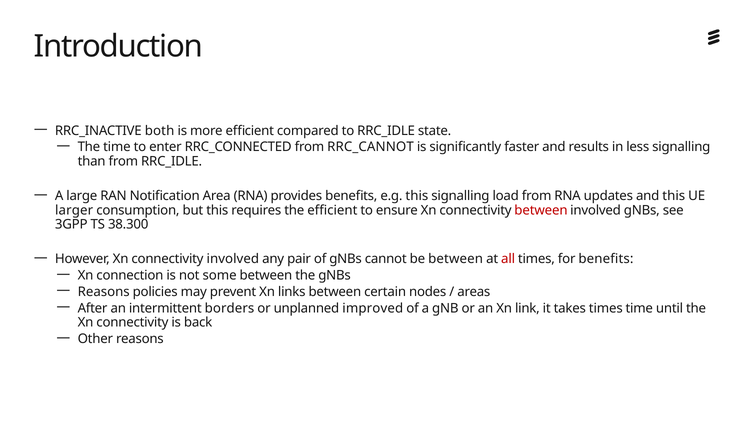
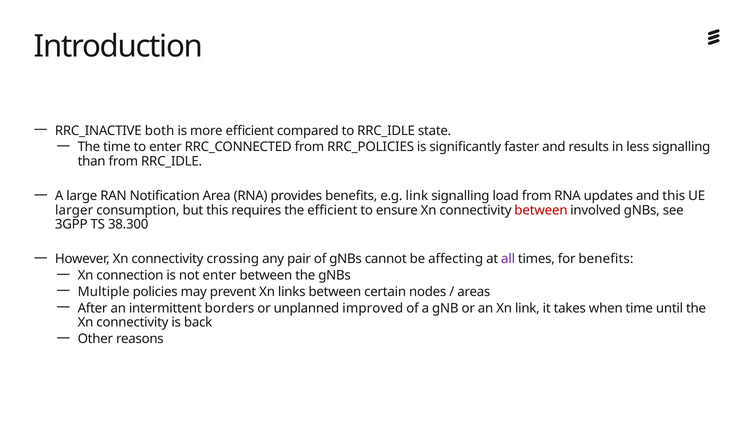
RRC_CANNOT: RRC_CANNOT -> RRC_POLICIES
e.g this: this -> link
connectivity involved: involved -> crossing
be between: between -> affecting
all colour: red -> purple
not some: some -> enter
Reasons at (104, 292): Reasons -> Multiple
takes times: times -> when
